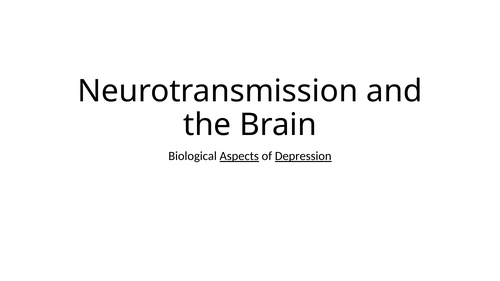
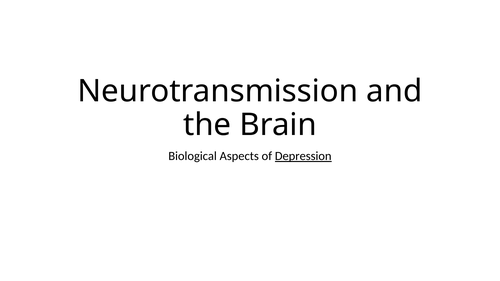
Aspects underline: present -> none
